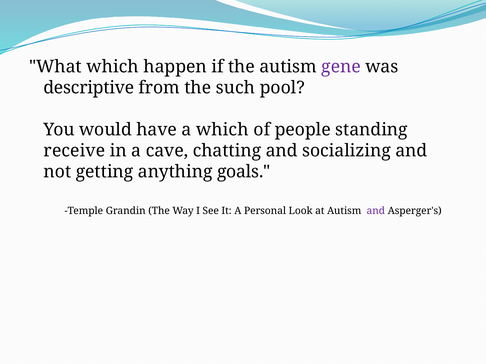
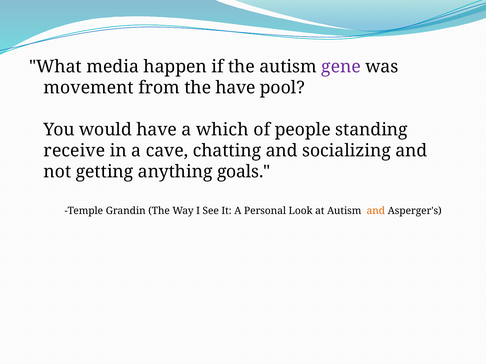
What which: which -> media
descriptive: descriptive -> movement
the such: such -> have
and at (376, 211) colour: purple -> orange
